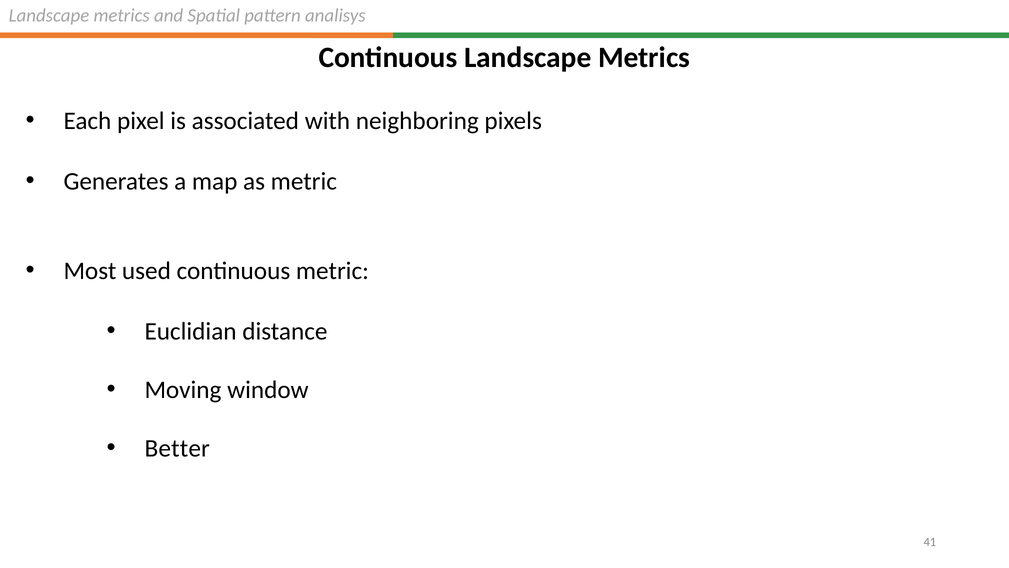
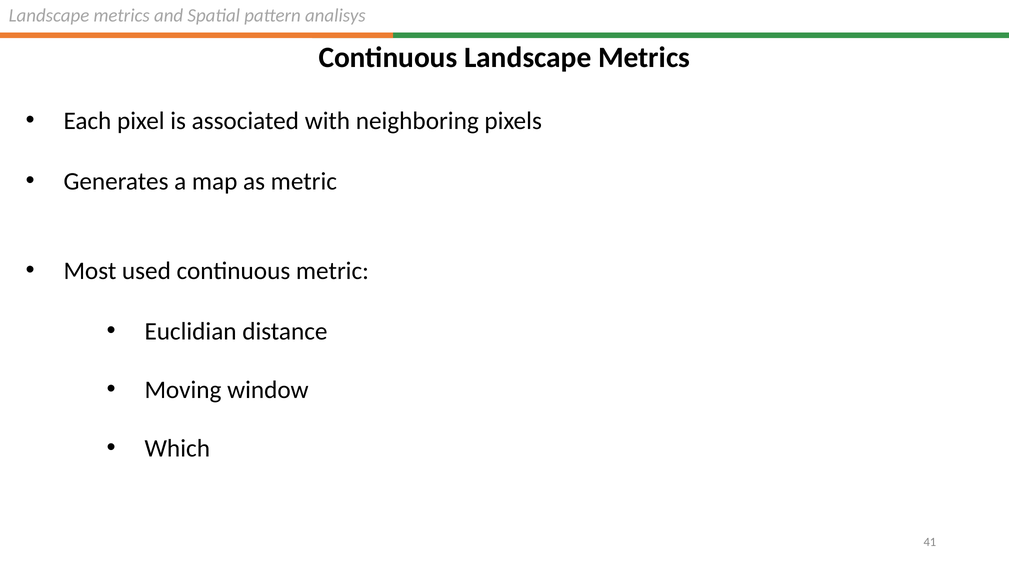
Better: Better -> Which
